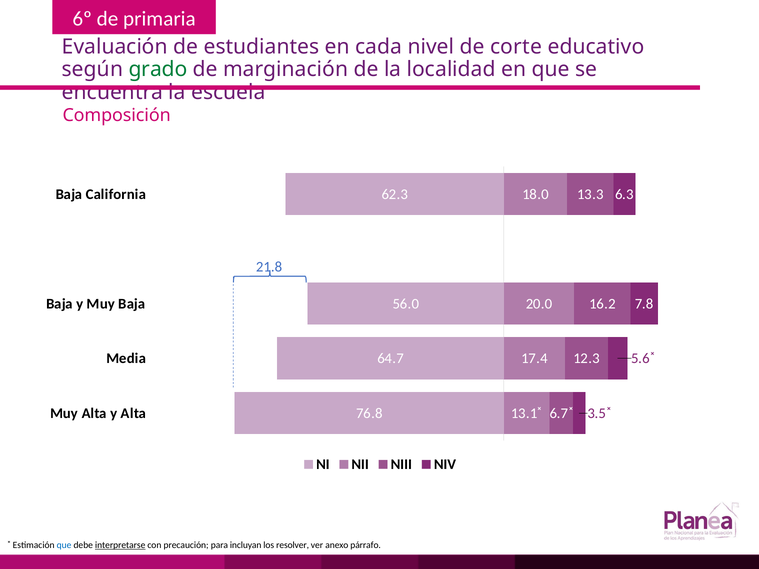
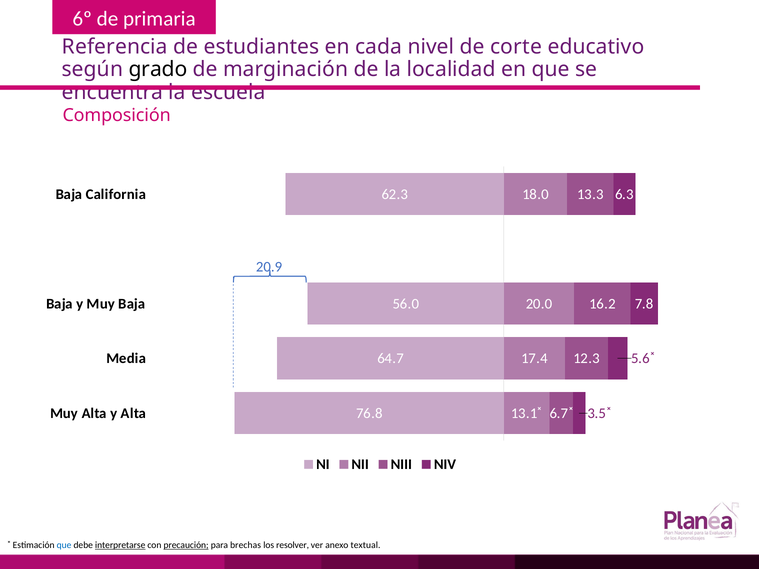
Evaluación: Evaluación -> Referencia
grado colour: green -> black
21.8: 21.8 -> 20.9
precaución underline: none -> present
incluyan: incluyan -> brechas
párrafo: párrafo -> textual
